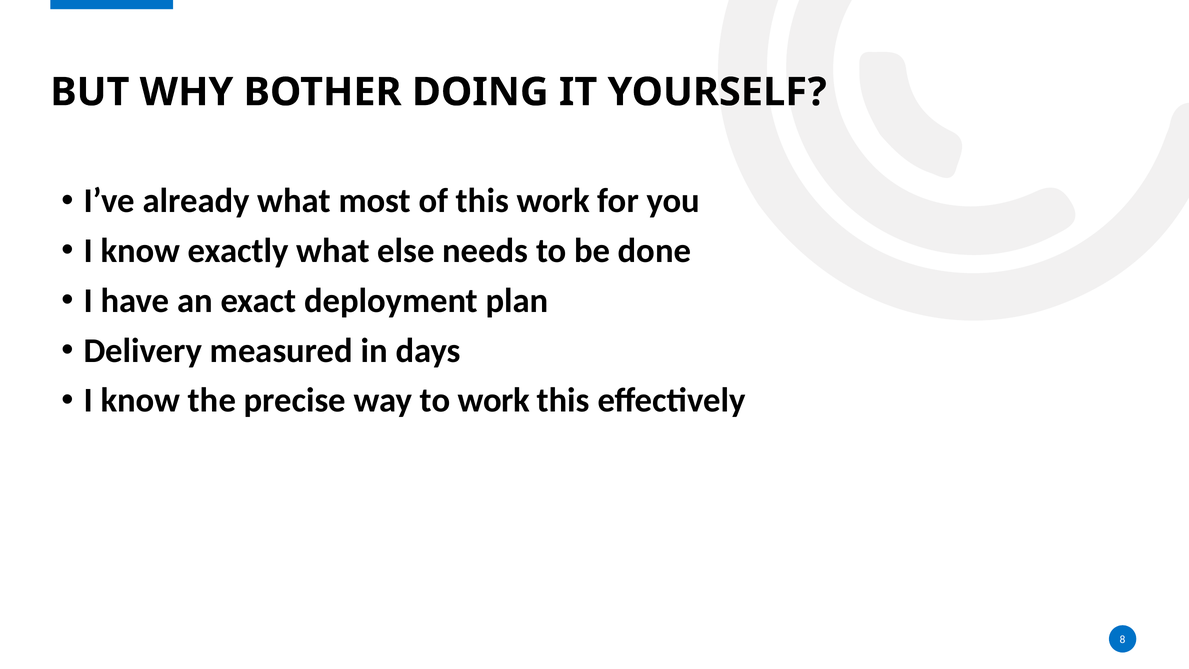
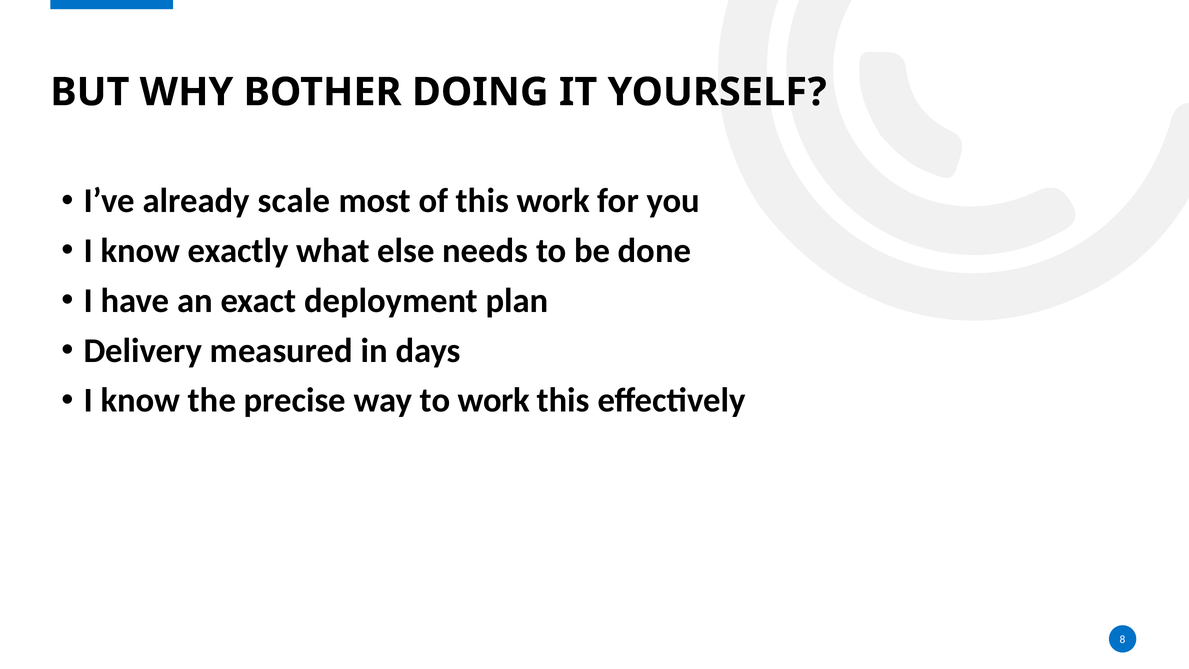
already what: what -> scale
